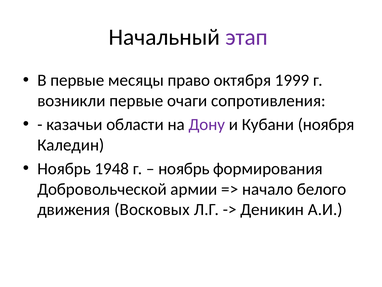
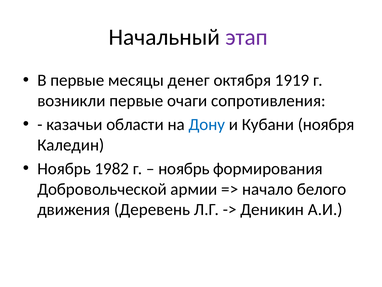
право: право -> денег
1999: 1999 -> 1919
Дону colour: purple -> blue
1948: 1948 -> 1982
Восковых: Восковых -> Деревень
